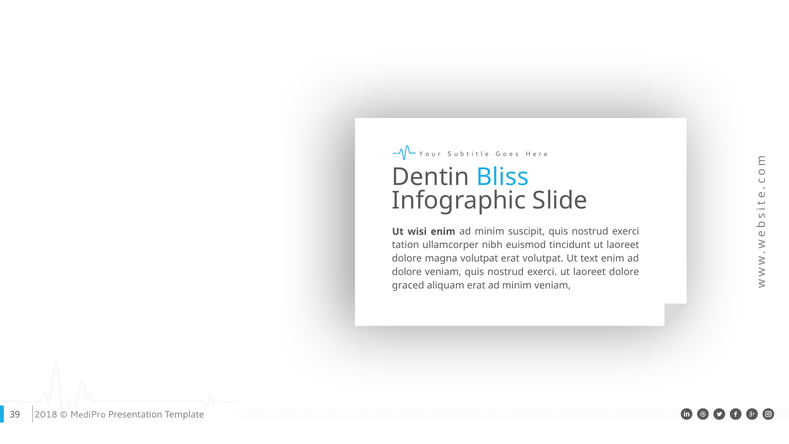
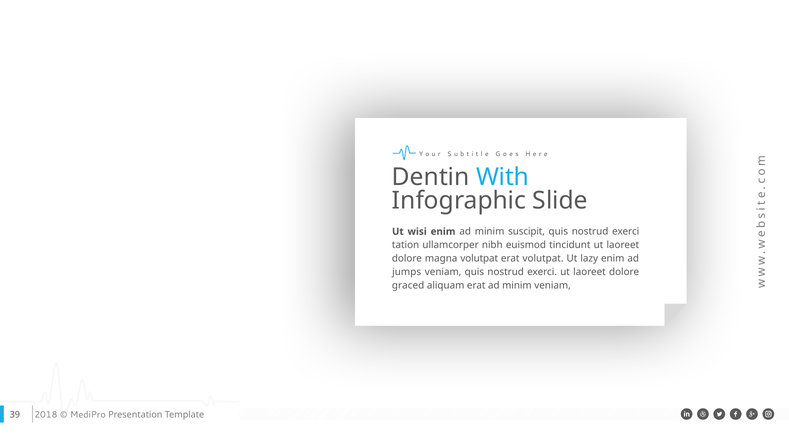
Bliss: Bliss -> With
text: text -> lazy
dolore at (407, 272): dolore -> jumps
